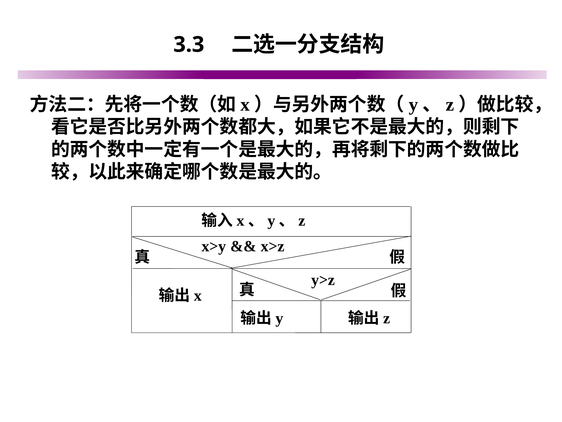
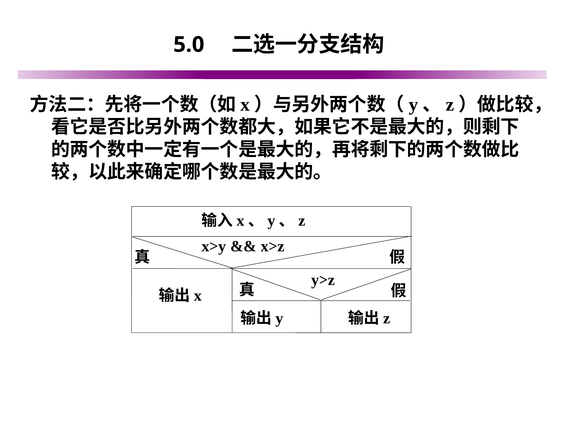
3.3: 3.3 -> 5.0
